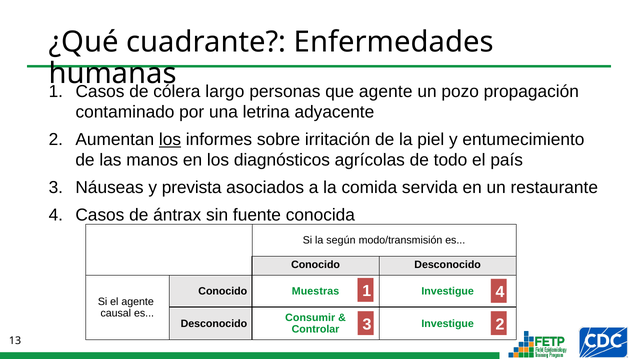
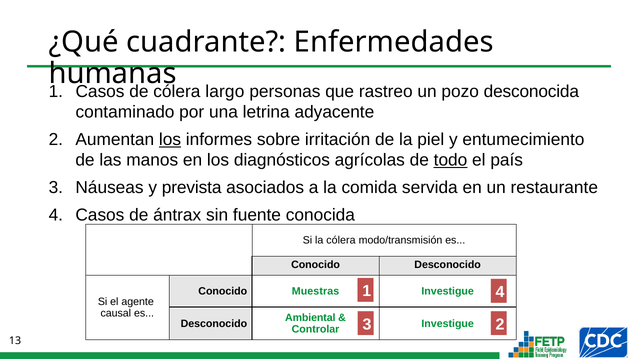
que agente: agente -> rastreo
propagación: propagación -> desconocida
todo underline: none -> present
la según: según -> cólera
Consumir: Consumir -> Ambiental
